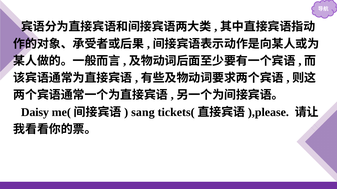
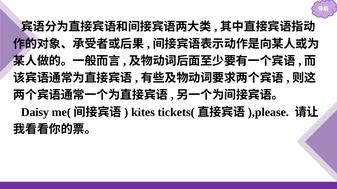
sang: sang -> kites
